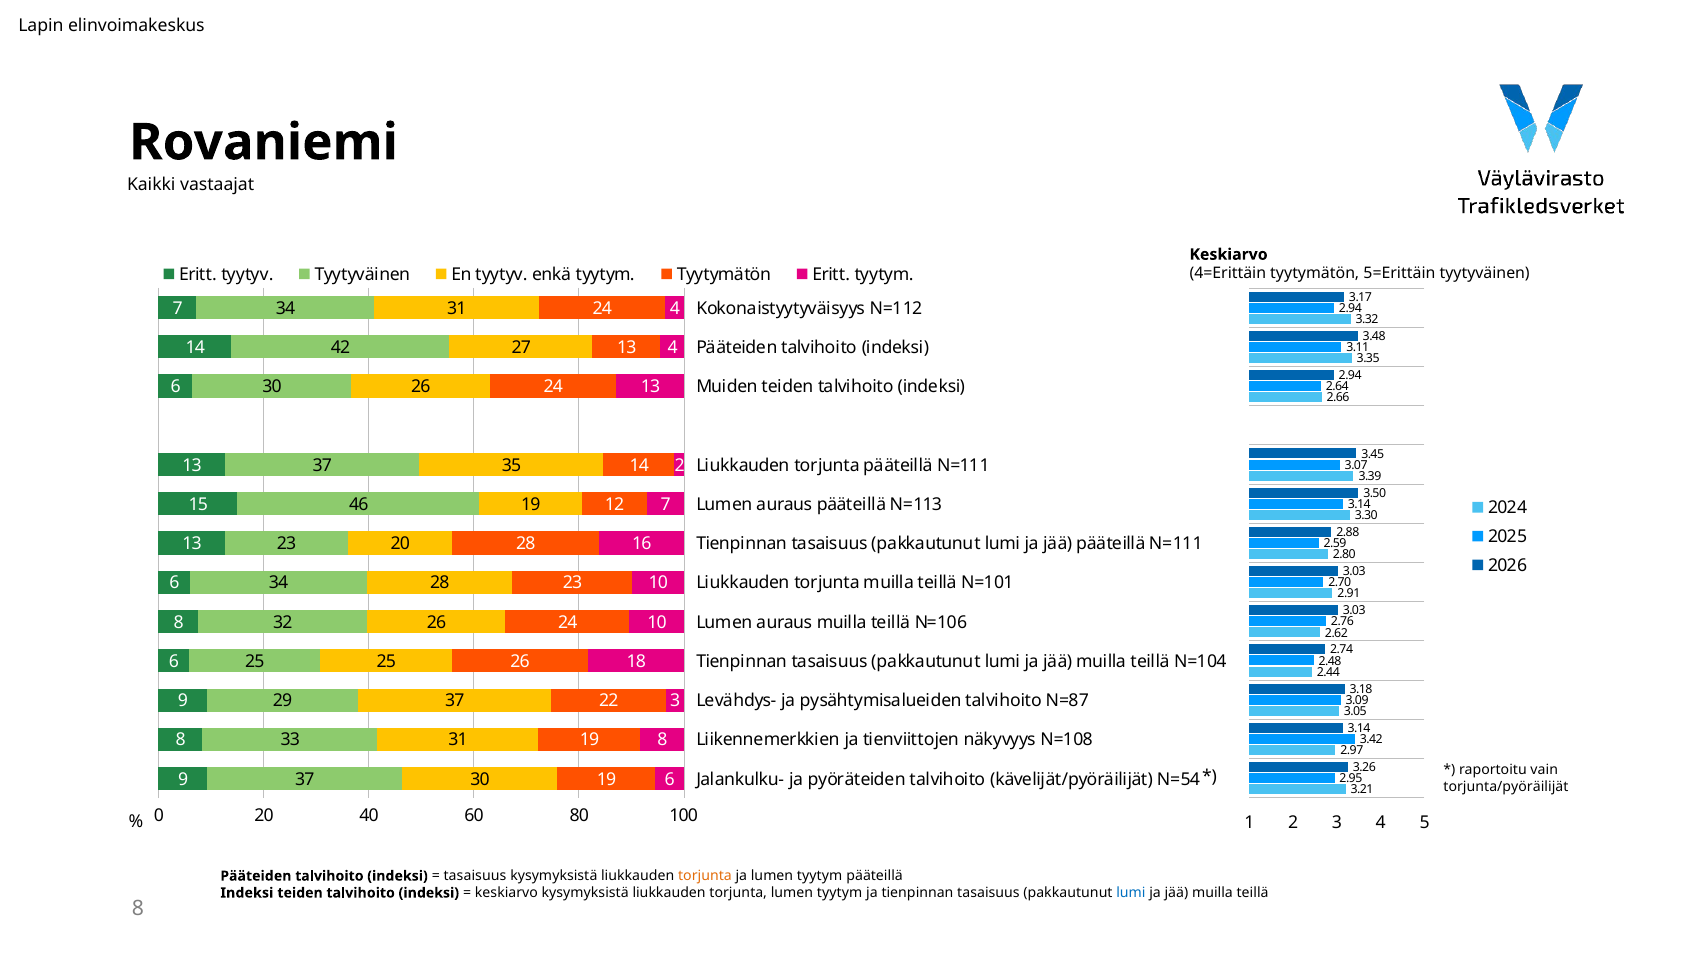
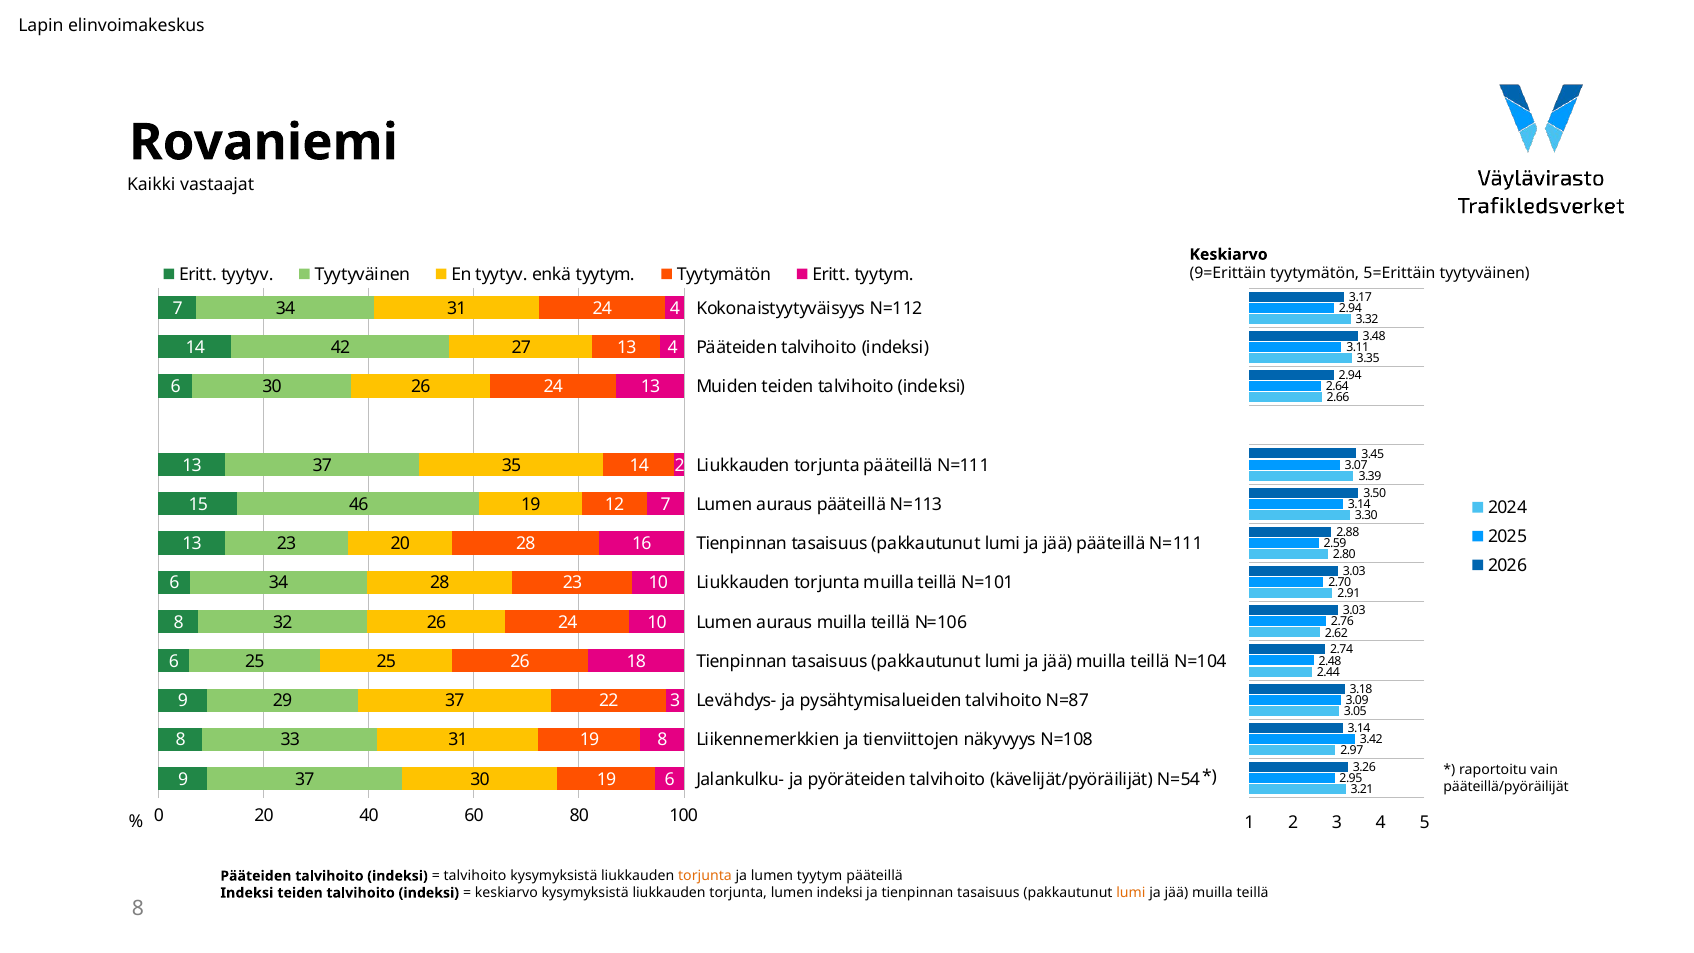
4=Erittäin: 4=Erittäin -> 9=Erittäin
torjunta/pyöräilijät: torjunta/pyöräilijät -> pääteillä/pyöräilijät
tasaisuus at (475, 876): tasaisuus -> talvihoito
torjunta lumen tyytym: tyytym -> indeksi
lumi at (1131, 893) colour: blue -> orange
